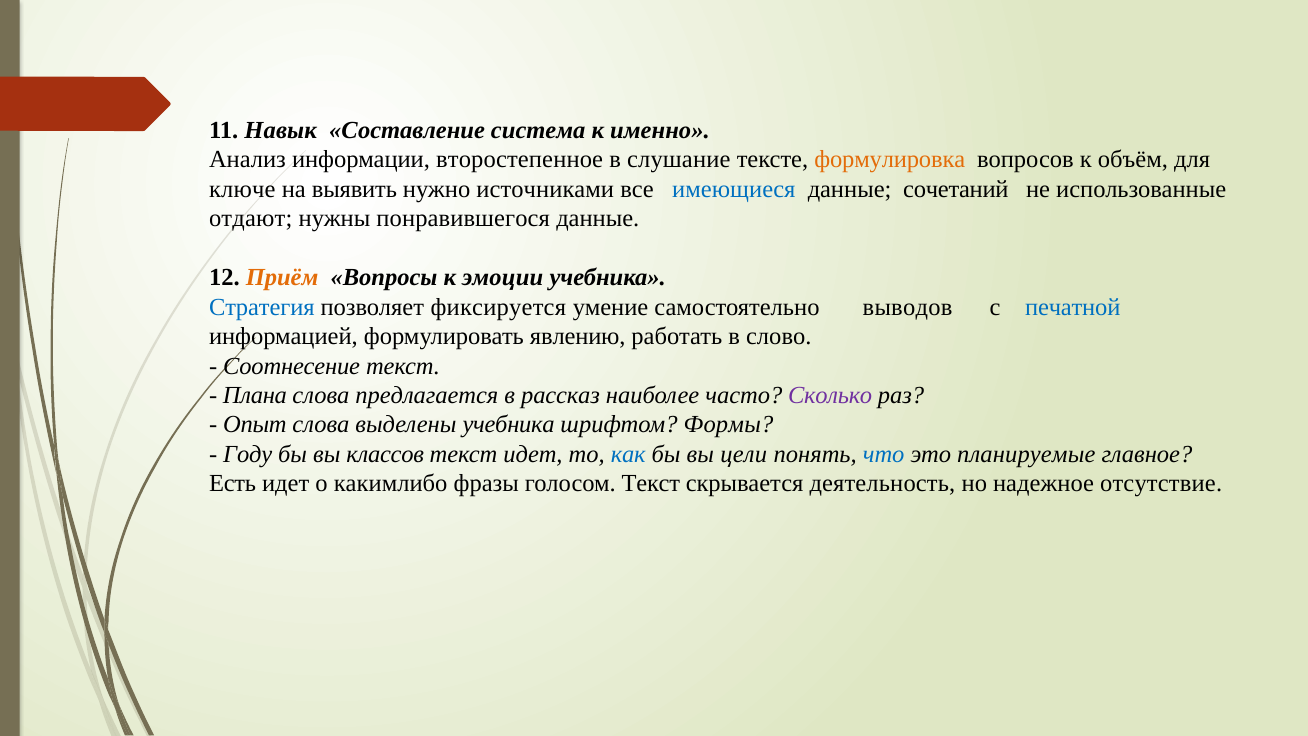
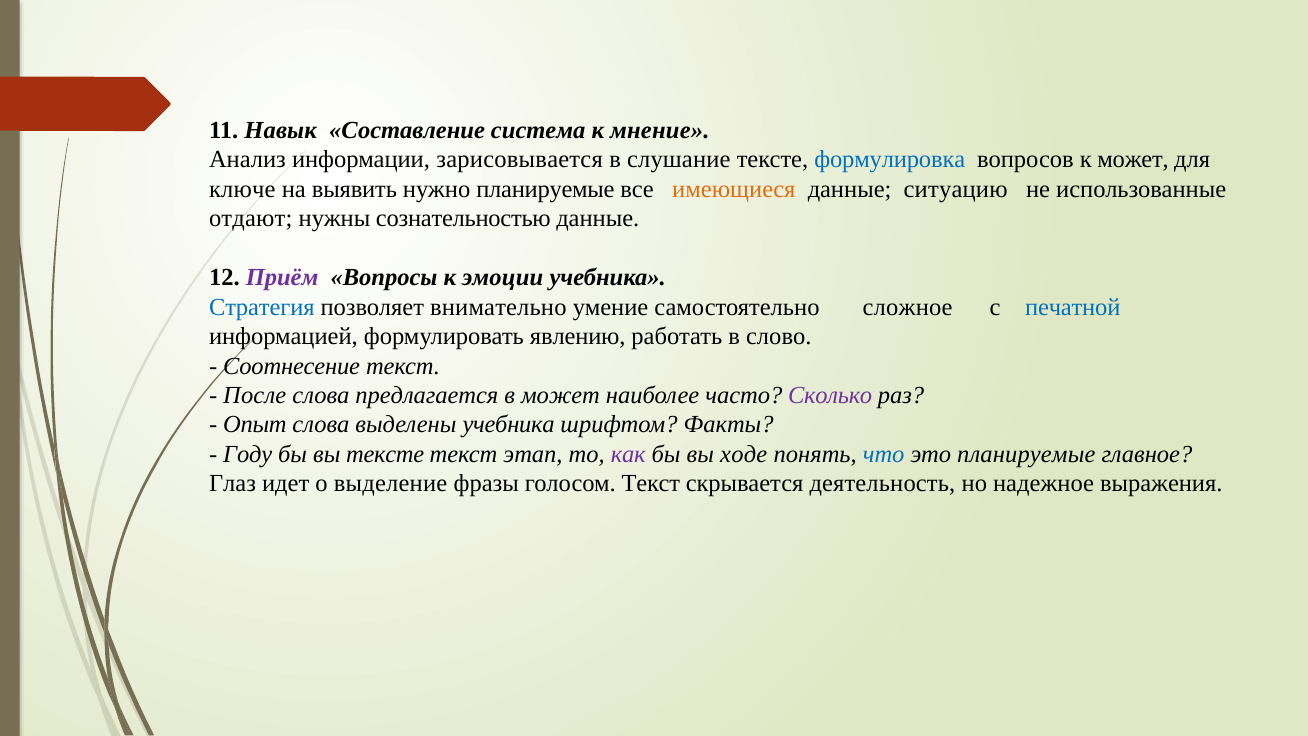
именно: именно -> мнение
второстепенное: второстепенное -> зарисовывается
формулировка colour: orange -> blue
к объём: объём -> может
нужно источниками: источниками -> планируемые
имеющиеся colour: blue -> orange
сочетаний: сочетаний -> ситуацию
понравившегося: понравившегося -> сознательностью
Приём colour: orange -> purple
фиксируется: фиксируется -> внимательно
выводов: выводов -> сложное
Плана: Плана -> После
в рассказ: рассказ -> может
Формы: Формы -> Факты
вы классов: классов -> тексте
текст идет: идет -> этап
как colour: blue -> purple
цели: цели -> ходе
Есть: Есть -> Глаз
какимлибо: какимлибо -> выделение
отсутствие: отсутствие -> выражения
